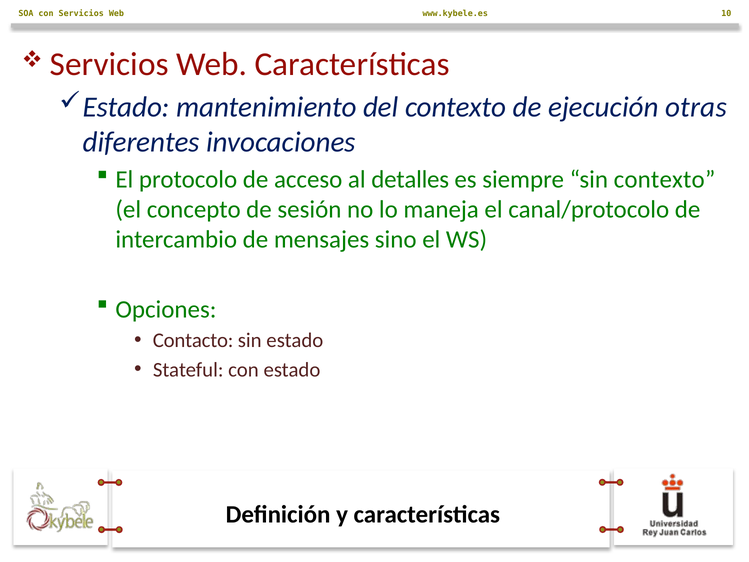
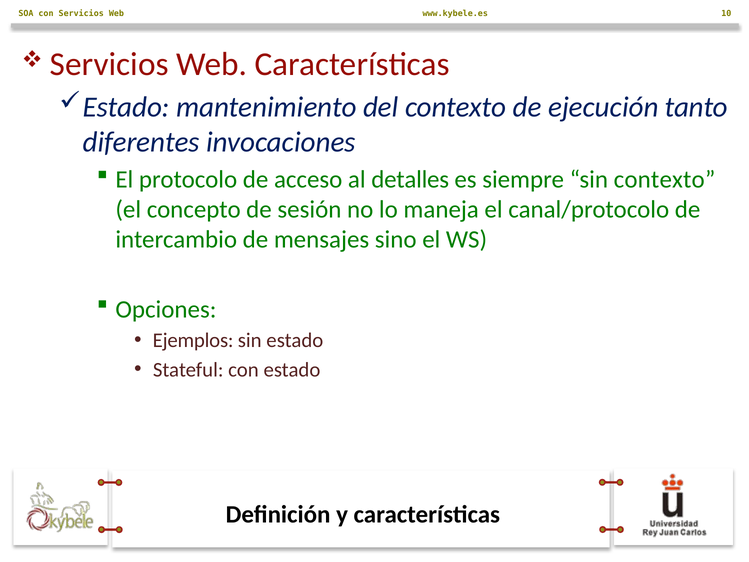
otras: otras -> tanto
Contacto: Contacto -> Ejemplos
